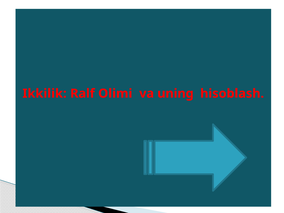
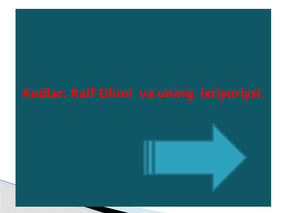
Ikkilik: Ikkilik -> Kodlar
hisoblash: hisoblash -> ixtiyoriysi
